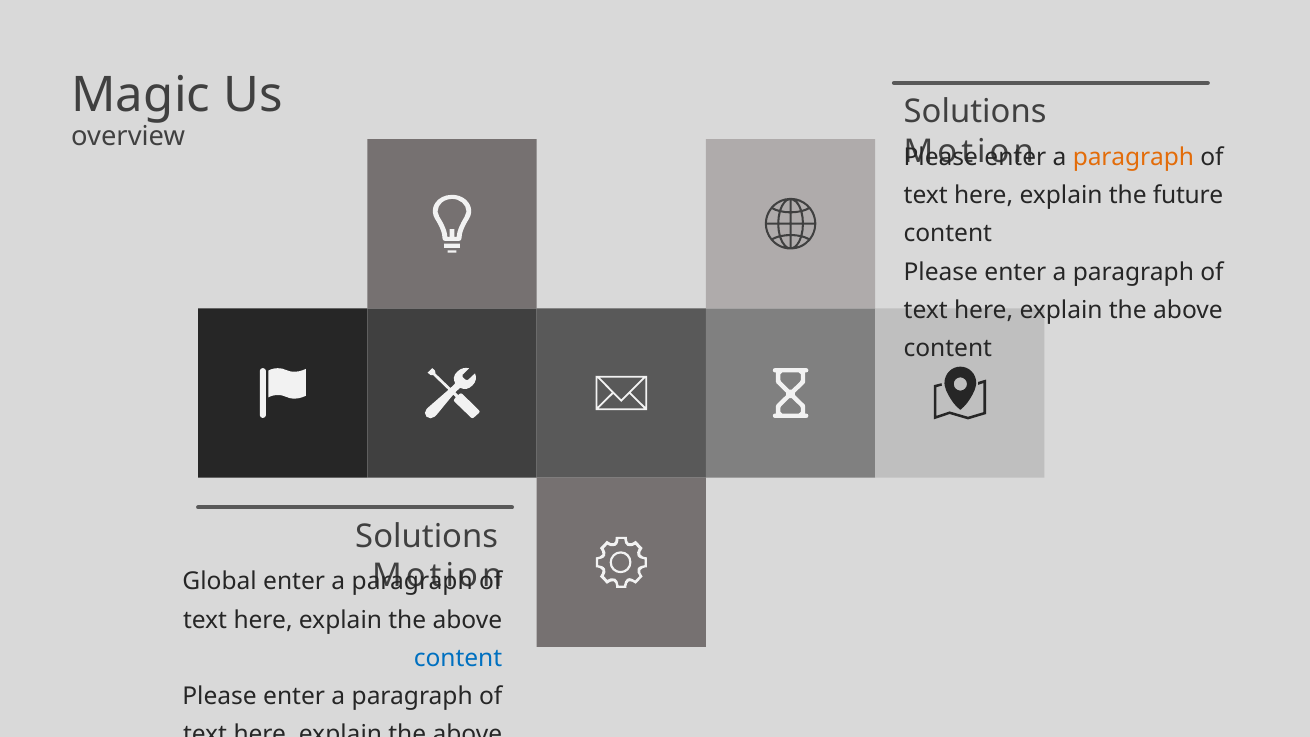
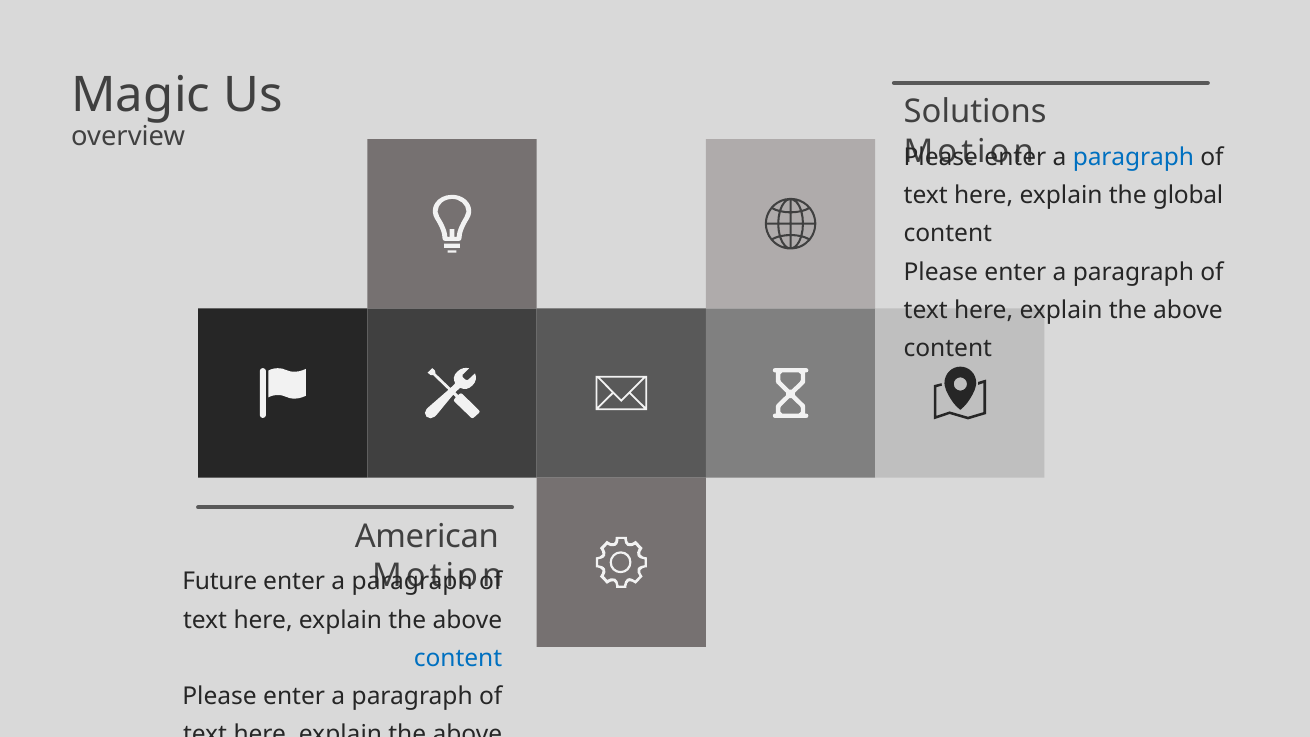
paragraph at (1133, 157) colour: orange -> blue
future: future -> global
Solutions at (427, 537): Solutions -> American
Global: Global -> Future
